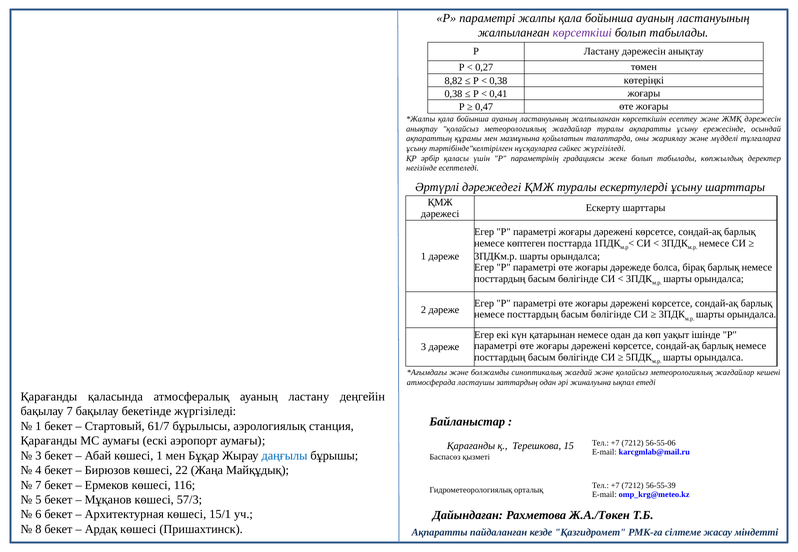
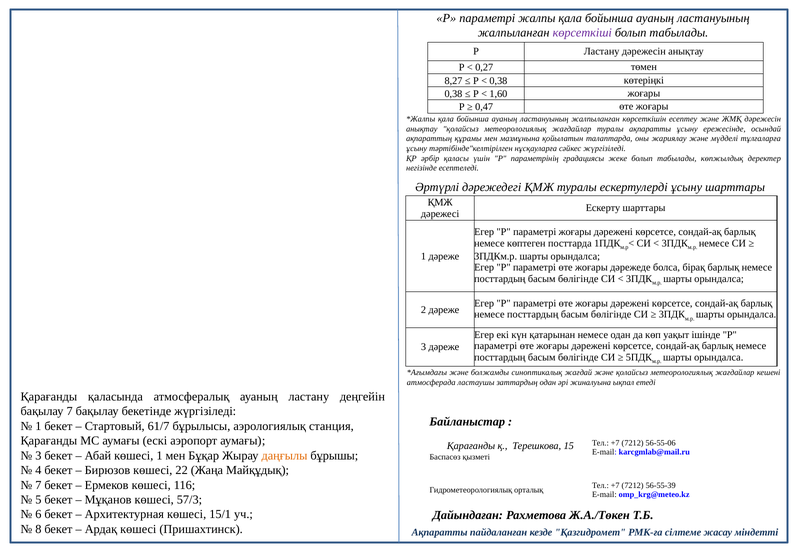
8,82: 8,82 -> 8,27
0,41: 0,41 -> 1,60
даңғылы colour: blue -> orange
